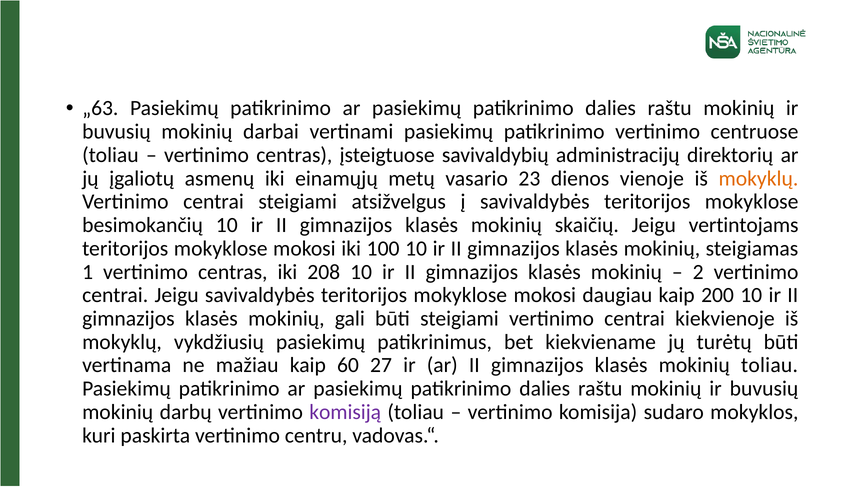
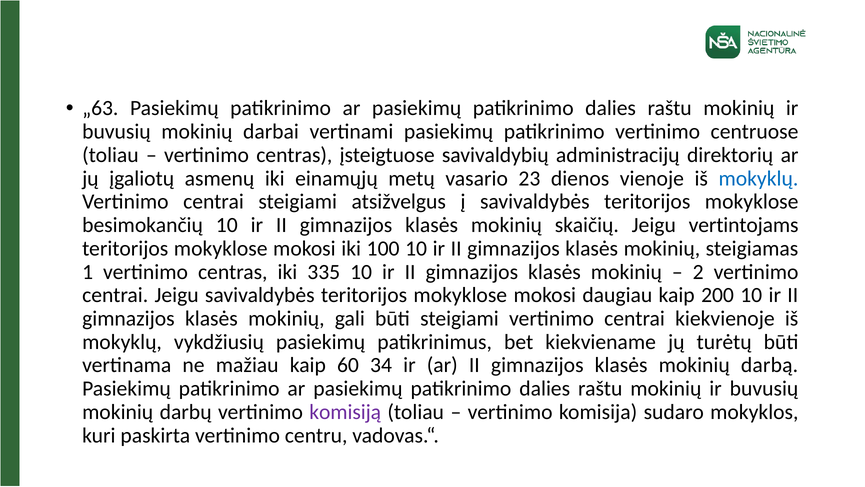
mokyklų at (758, 178) colour: orange -> blue
208: 208 -> 335
27: 27 -> 34
mokinių toliau: toliau -> darbą
